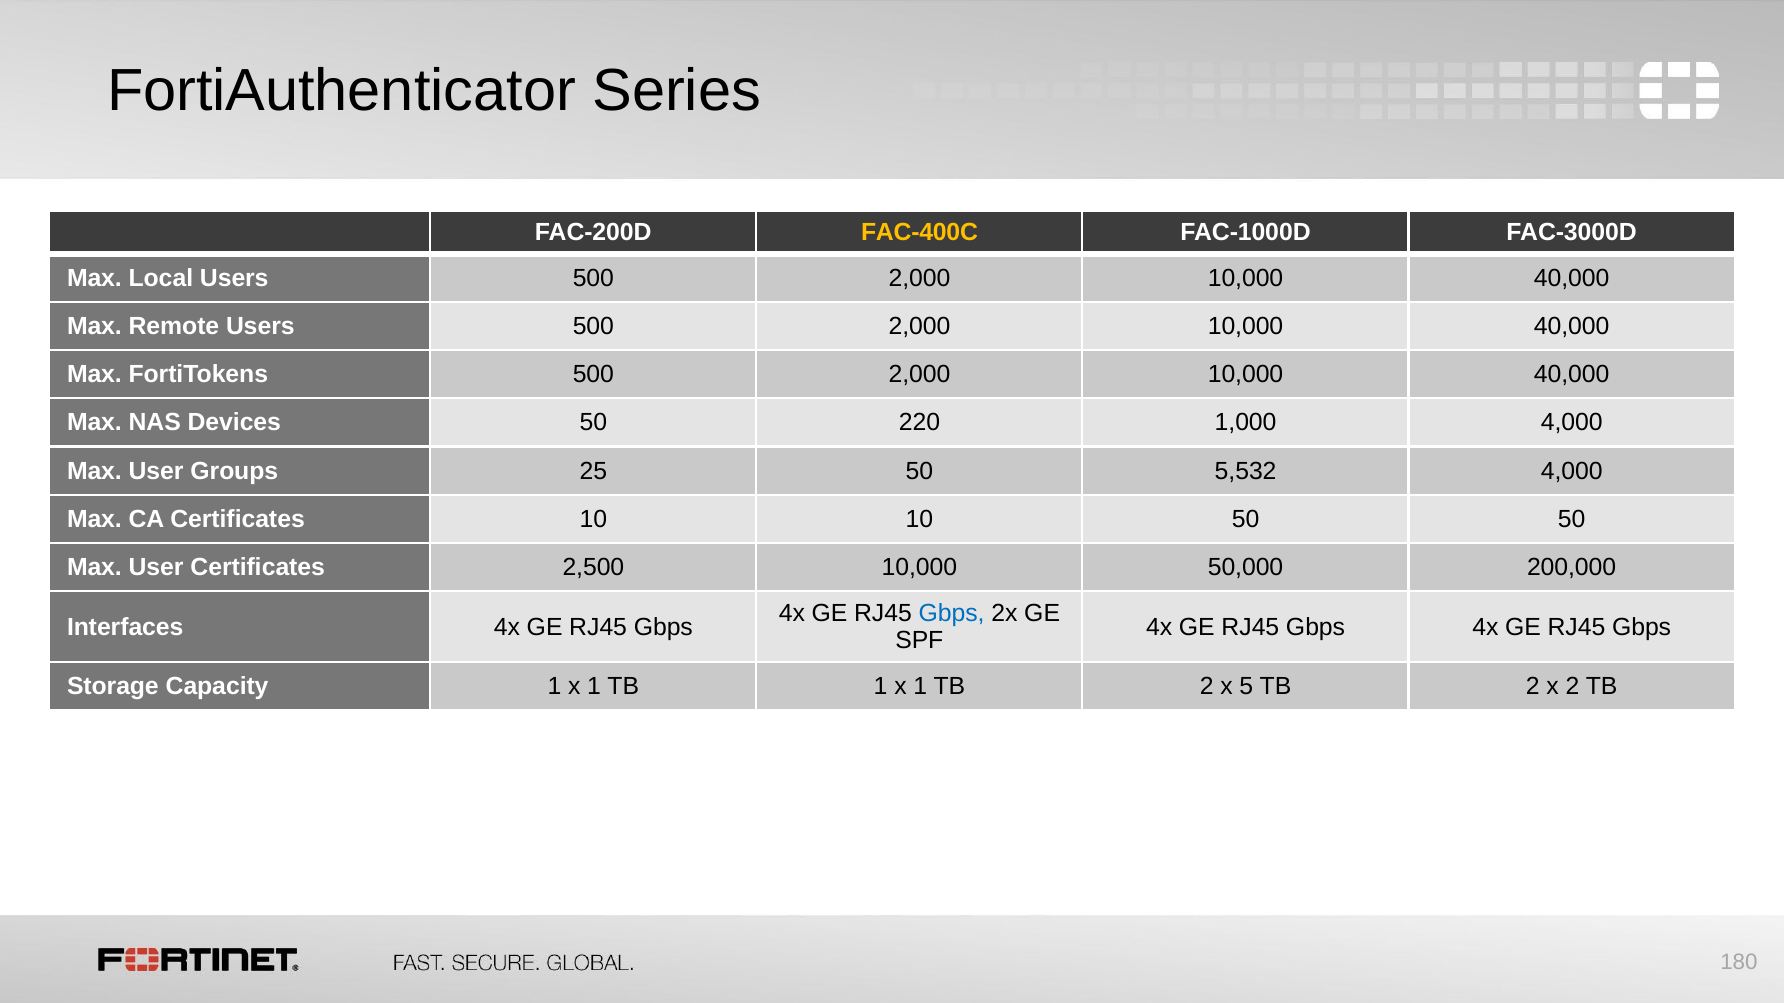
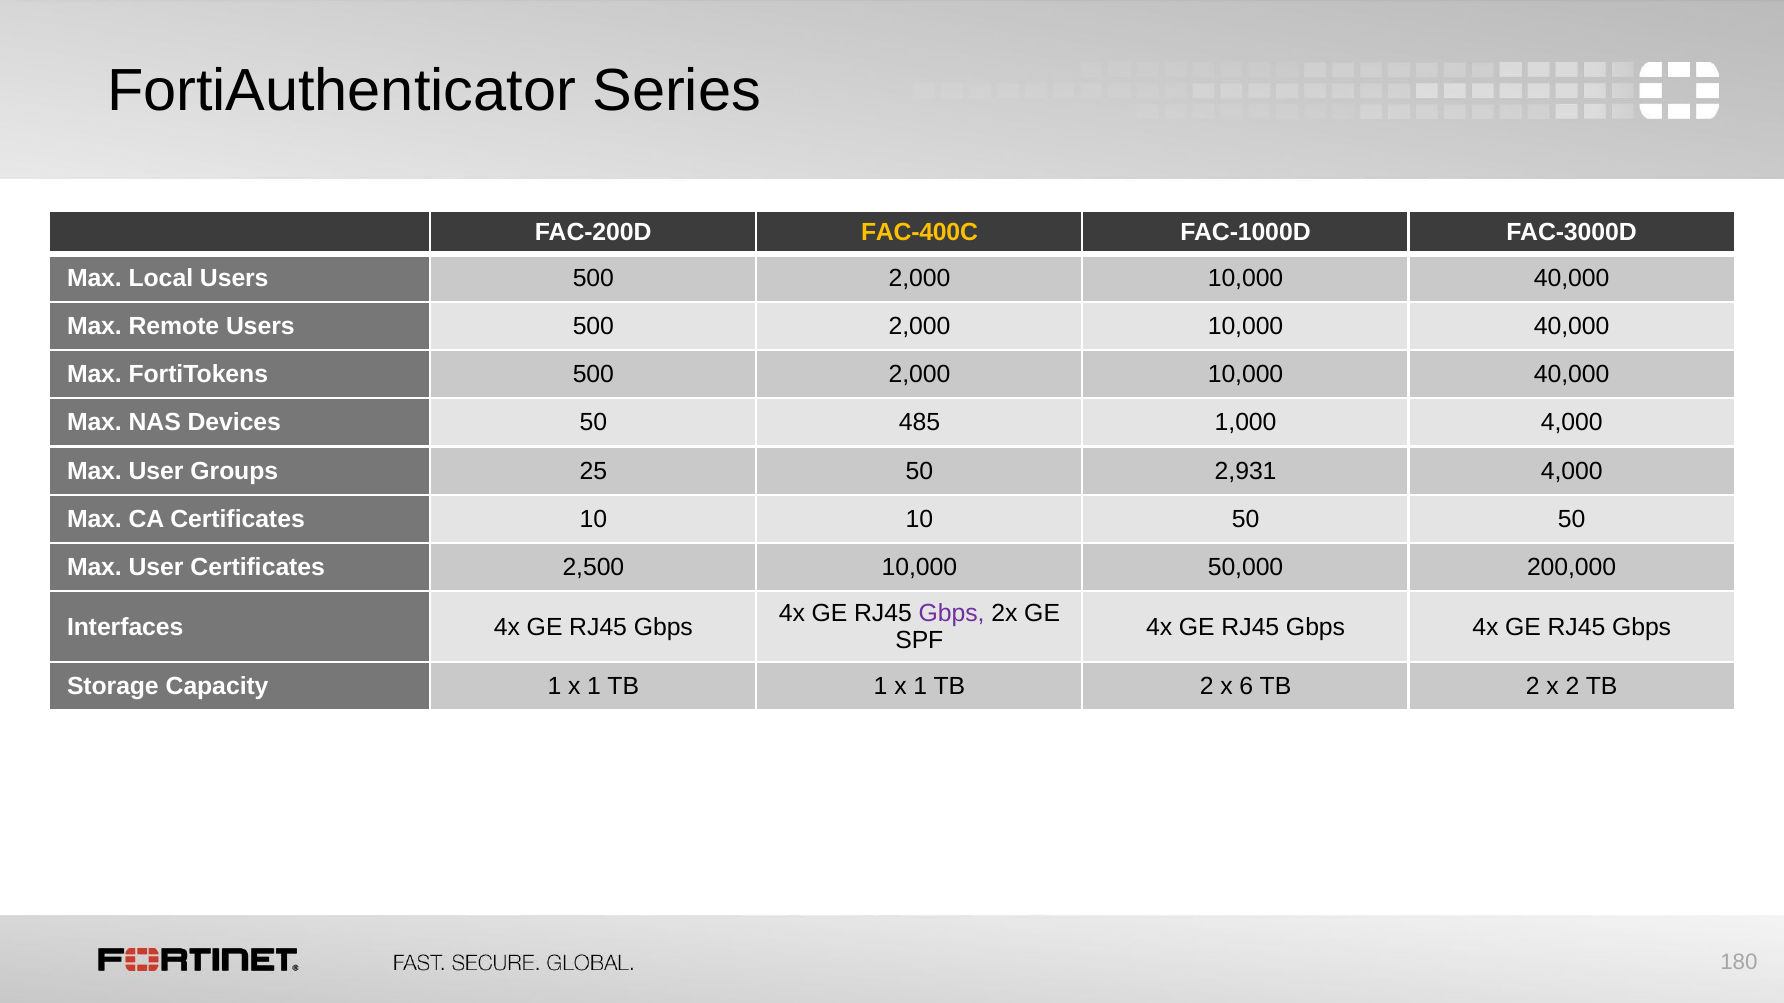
220: 220 -> 485
5,532: 5,532 -> 2,931
Gbps at (952, 613) colour: blue -> purple
5: 5 -> 6
